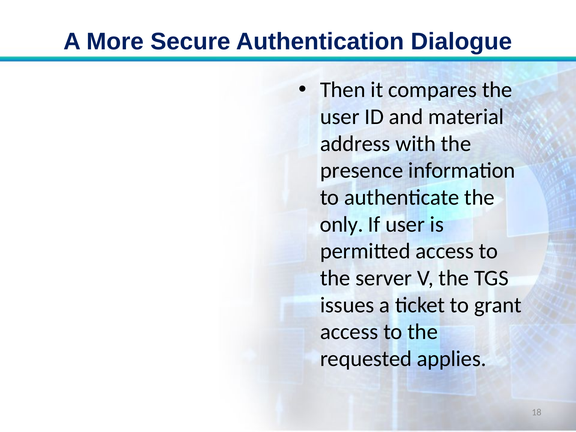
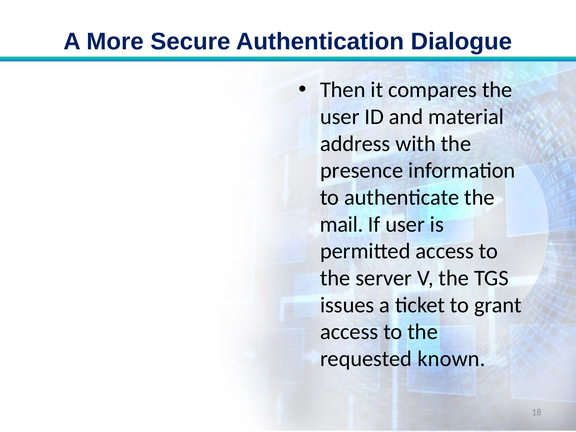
only: only -> mail
applies: applies -> known
